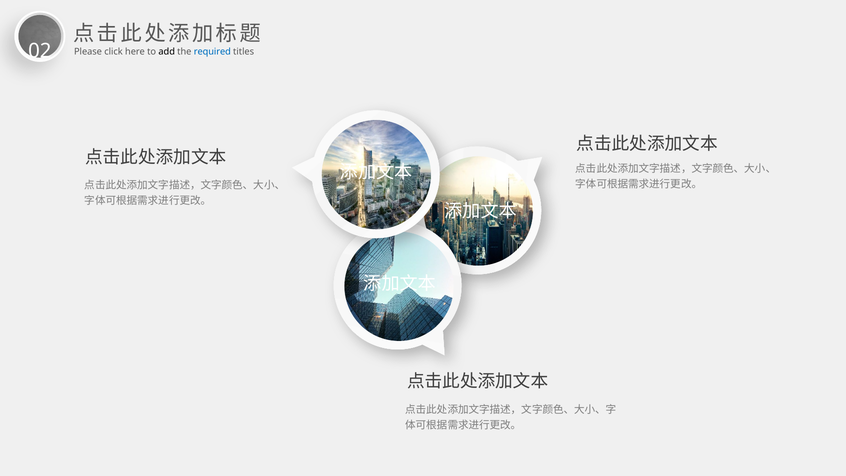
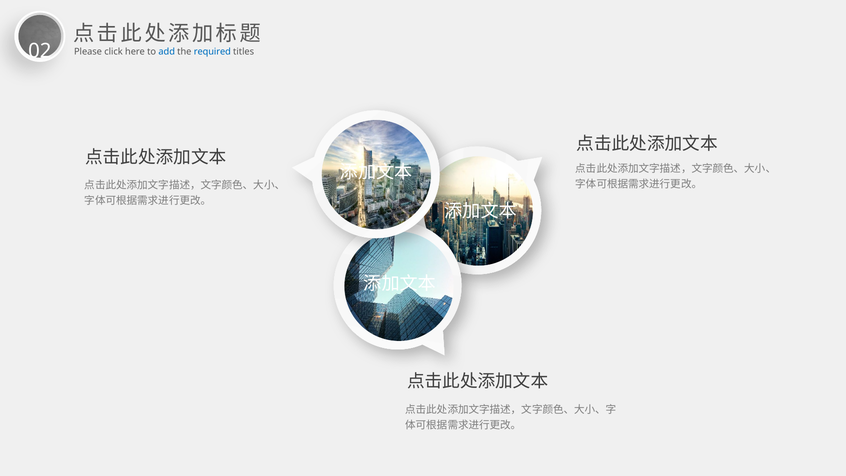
add colour: black -> blue
